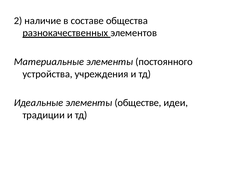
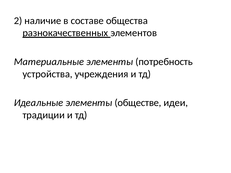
постоянного: постоянного -> потребность
